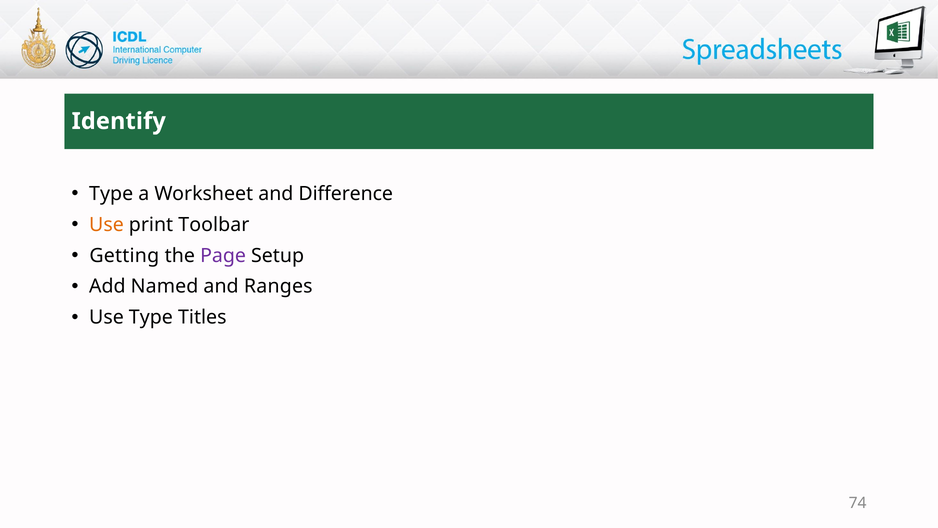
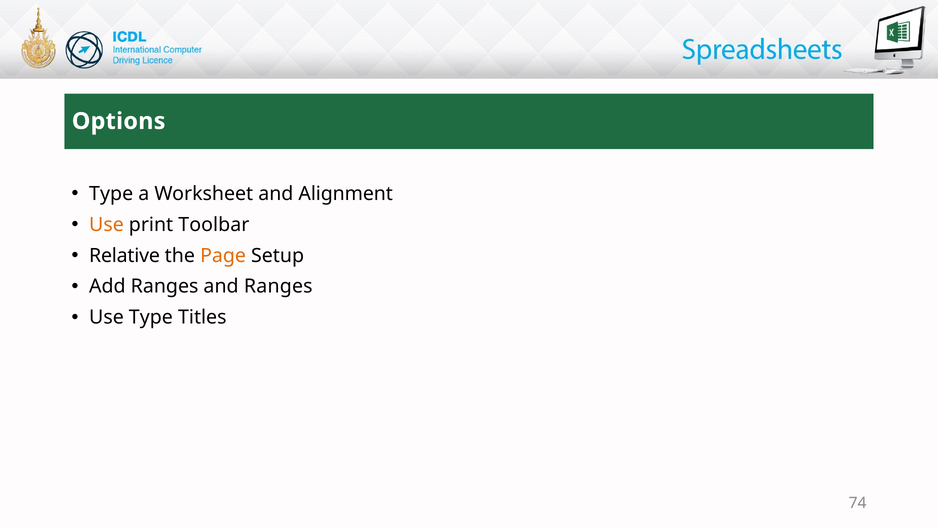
Identify: Identify -> Options
Difference: Difference -> Alignment
Getting: Getting -> Relative
Page colour: purple -> orange
Add Named: Named -> Ranges
